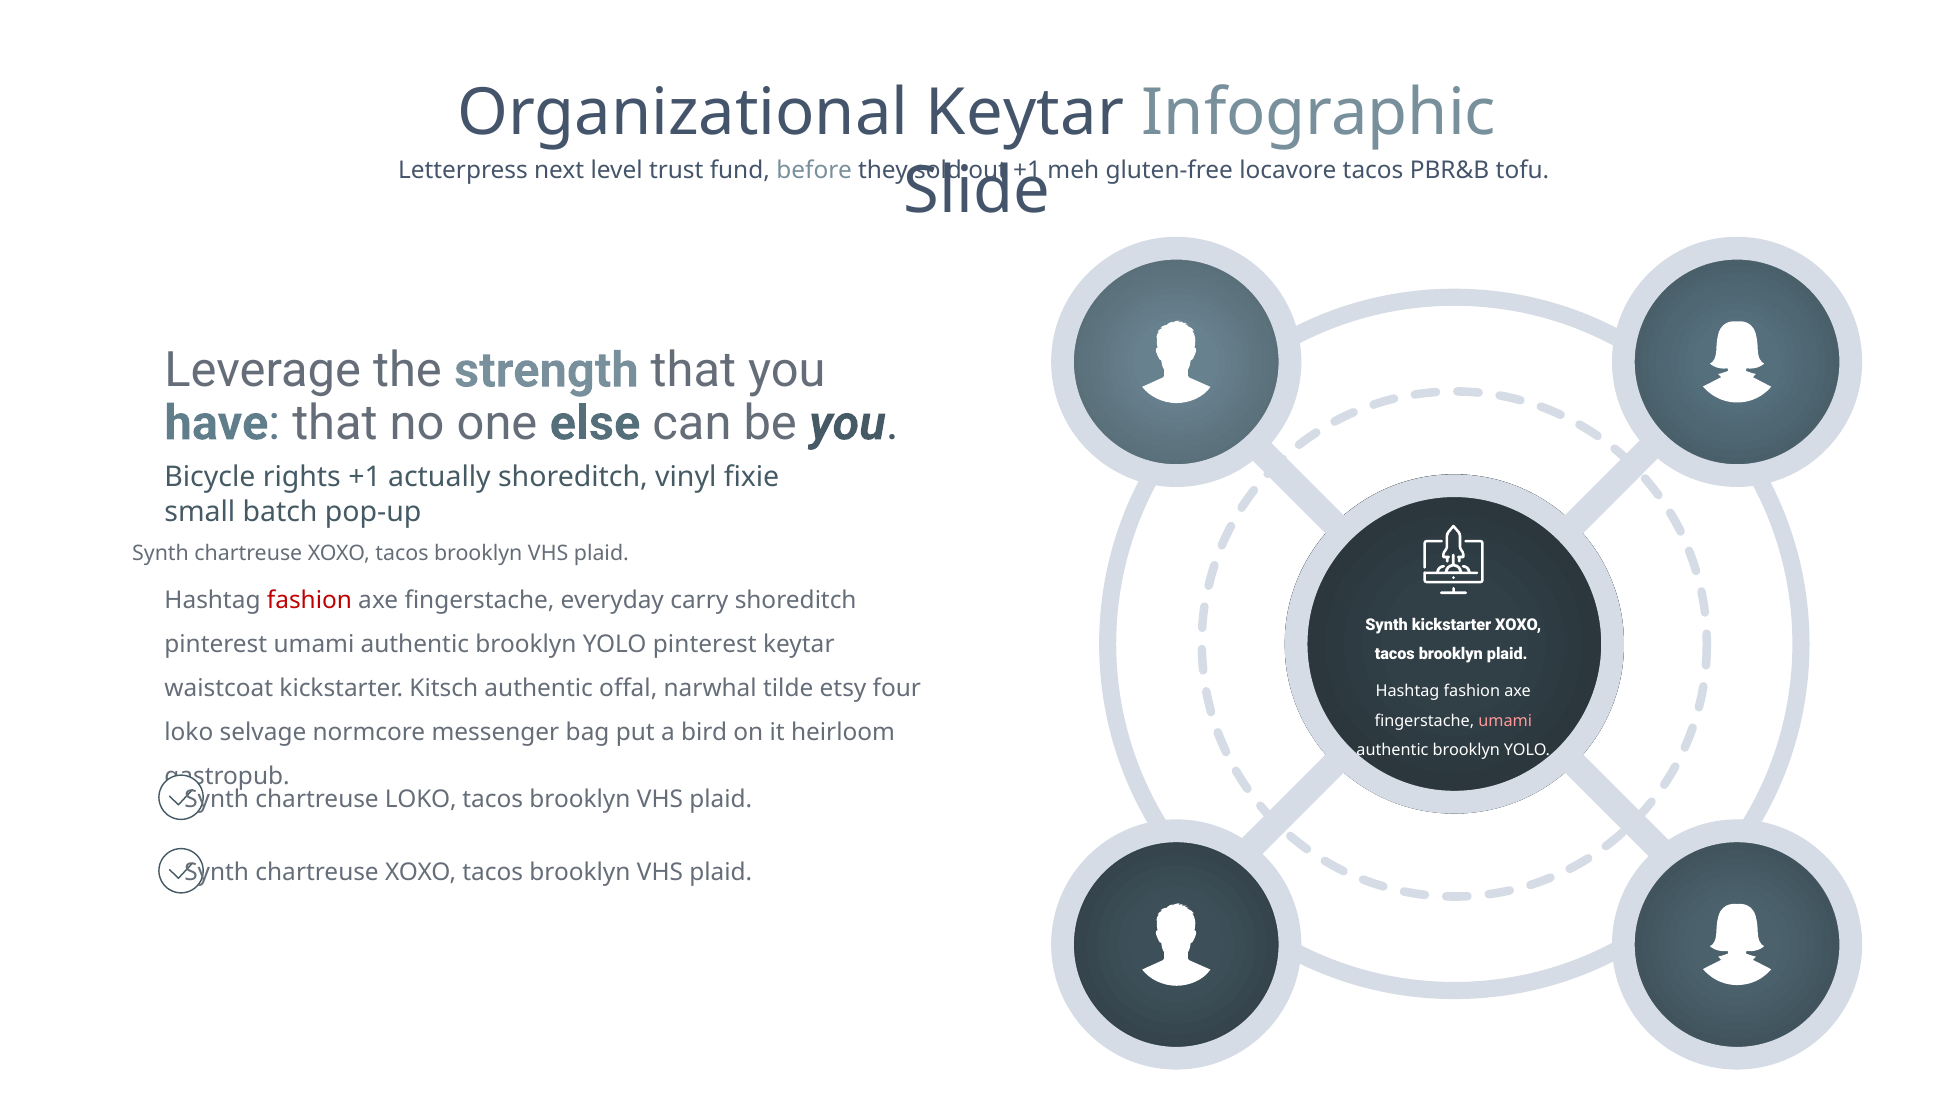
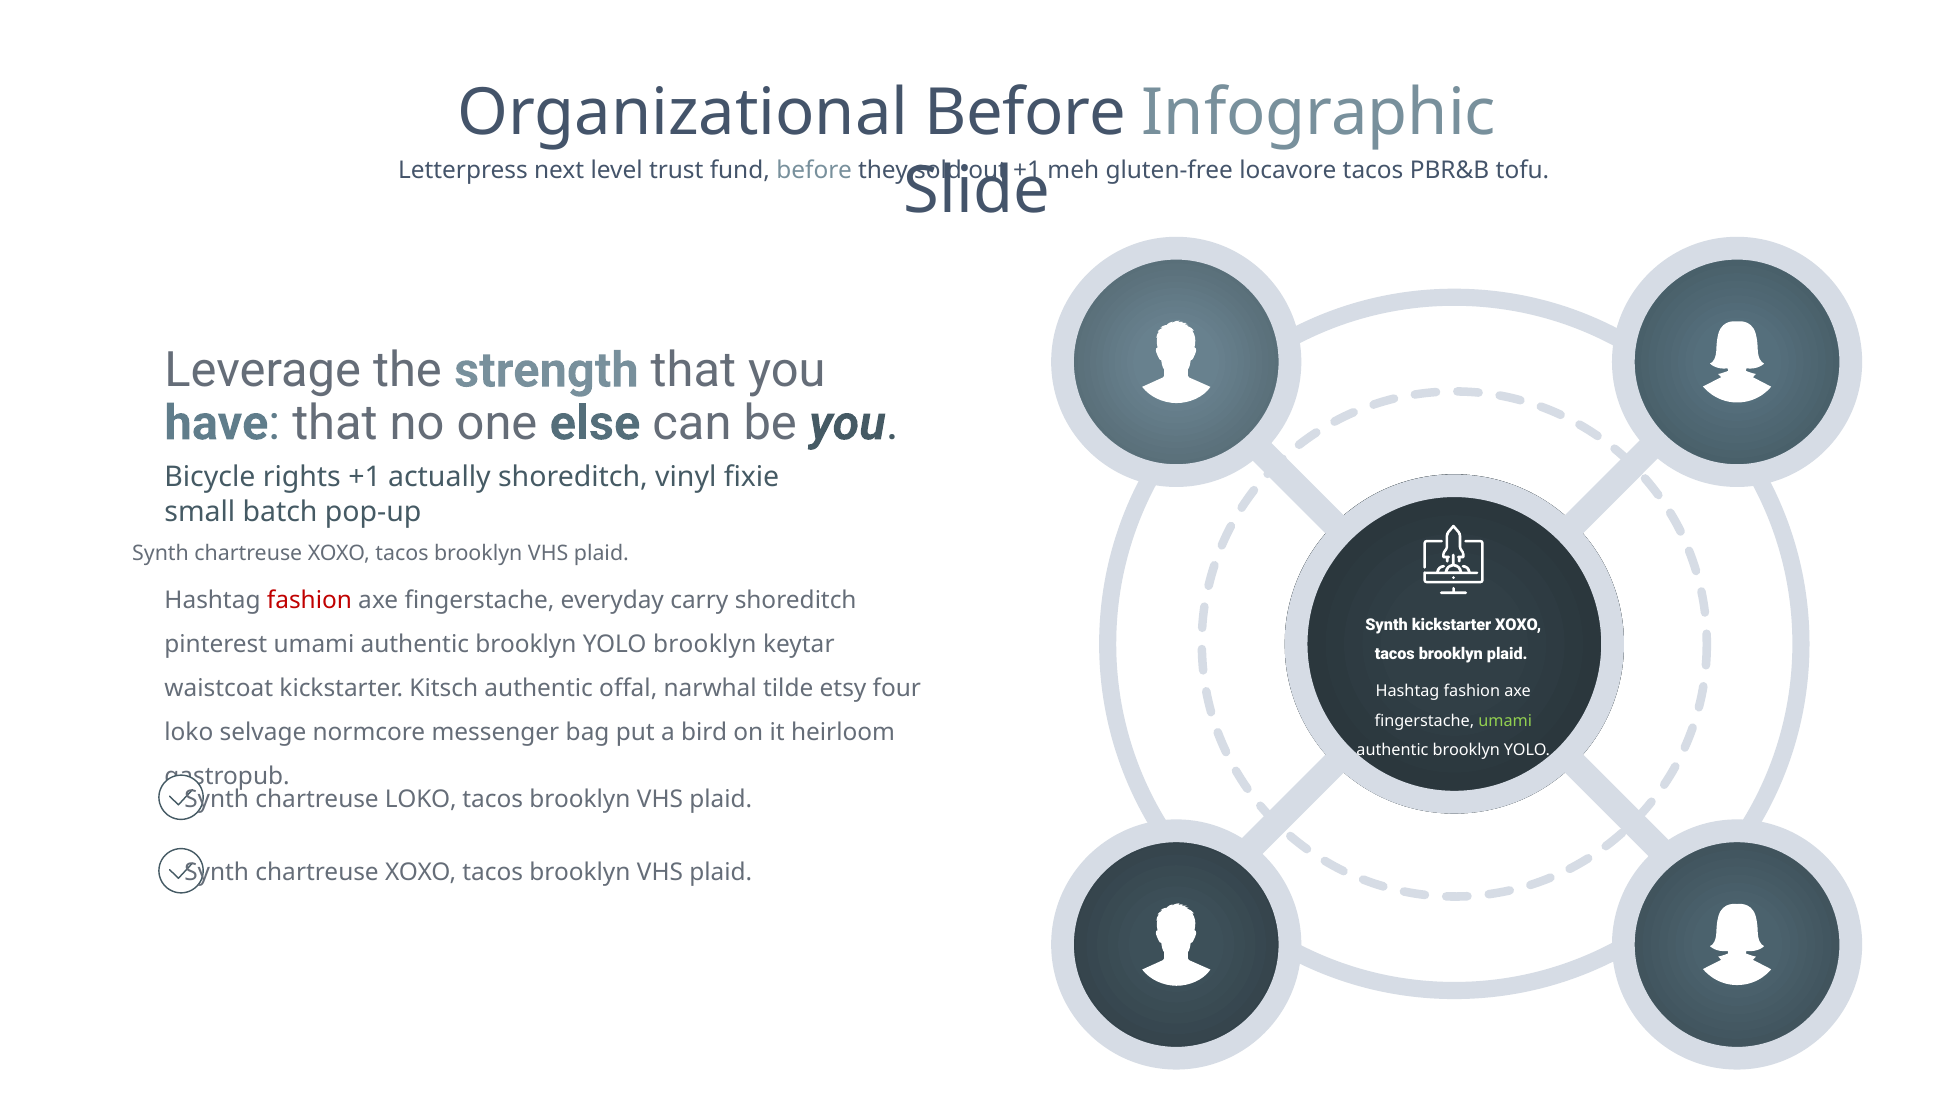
Organizational Keytar: Keytar -> Before
YOLO pinterest: pinterest -> brooklyn
umami at (1505, 721) colour: pink -> light green
